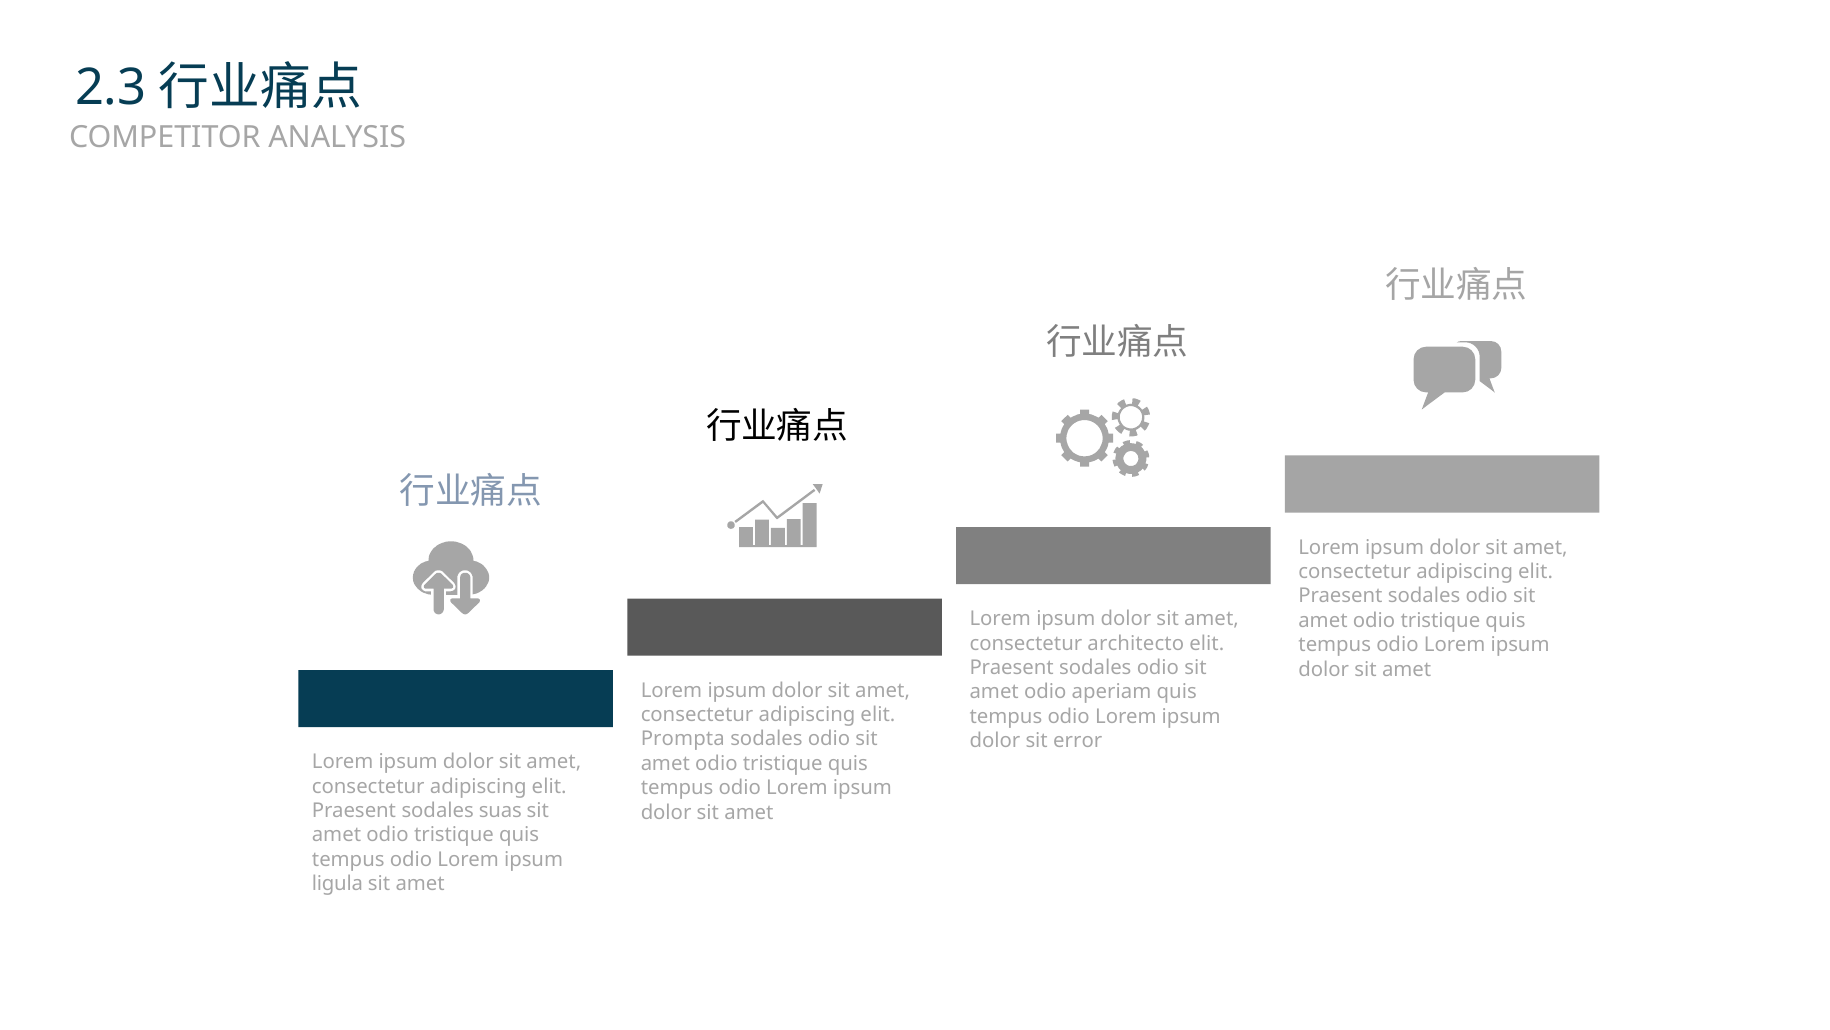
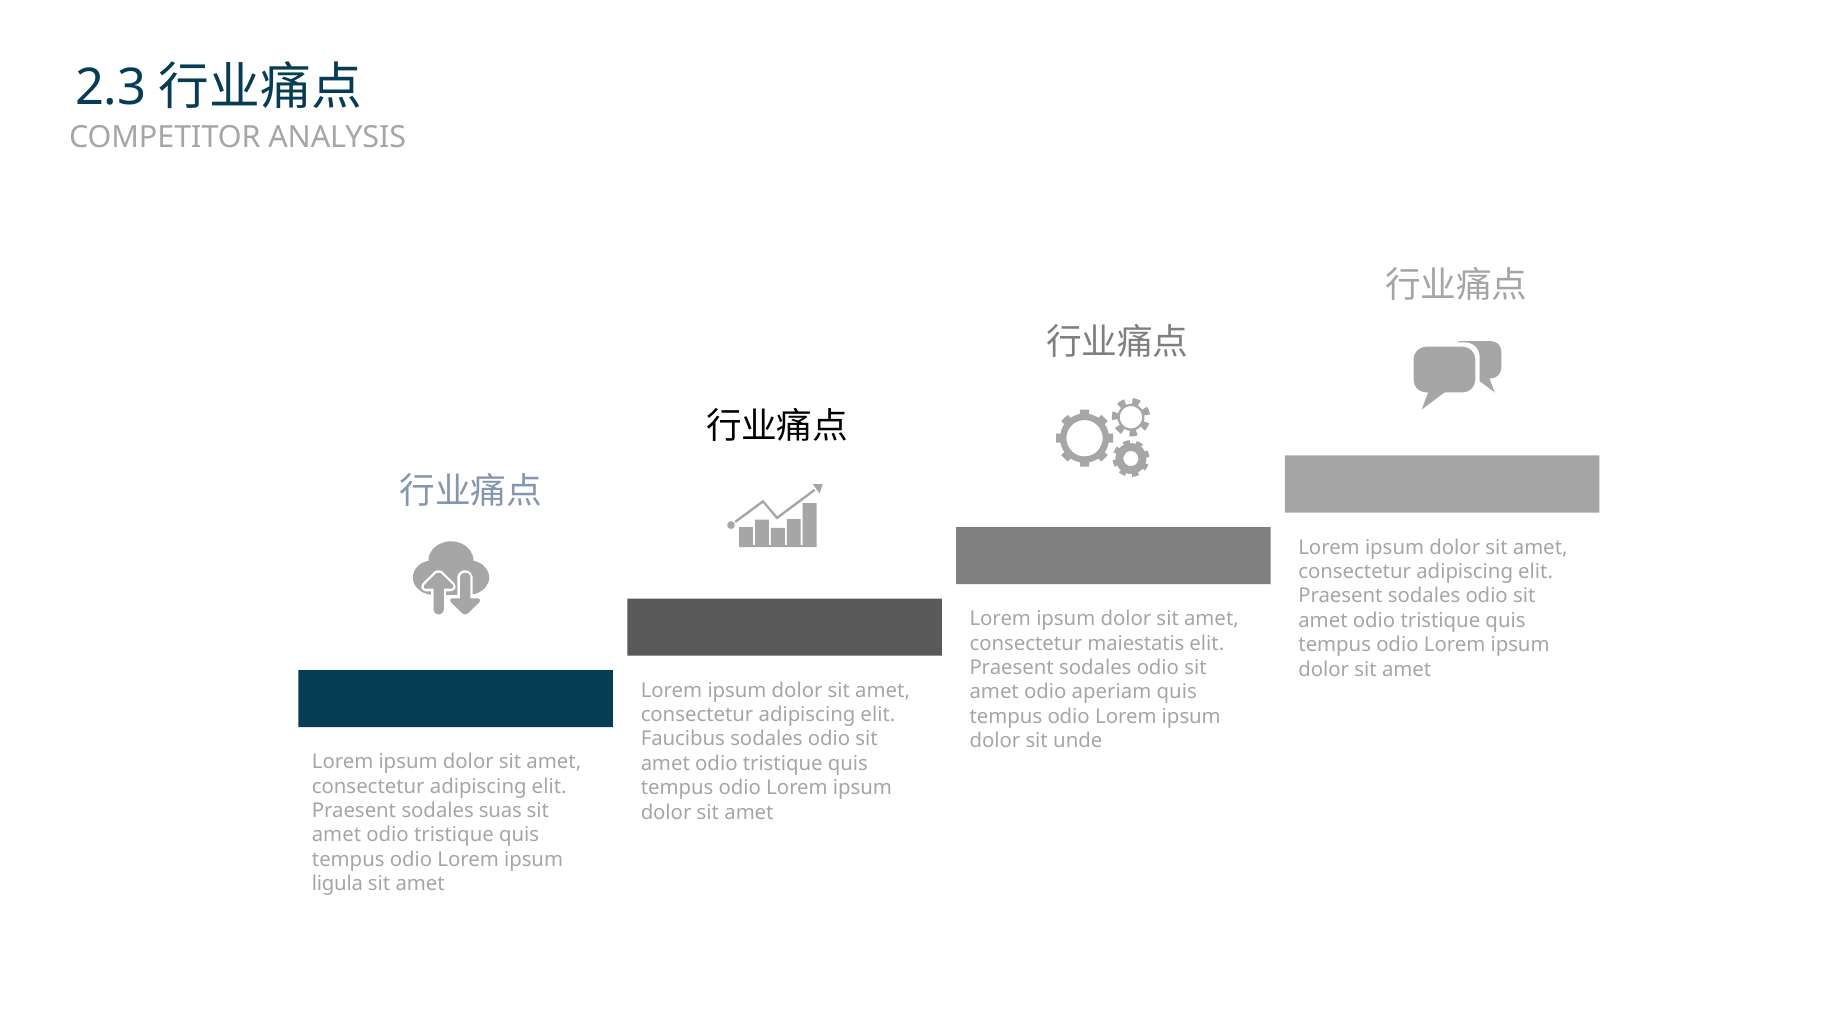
architecto: architecto -> maiestatis
Prompta: Prompta -> Faucibus
error: error -> unde
